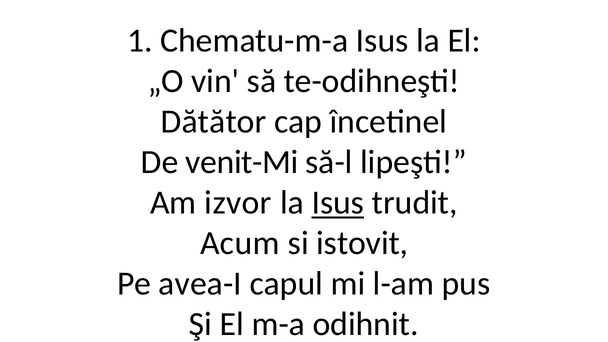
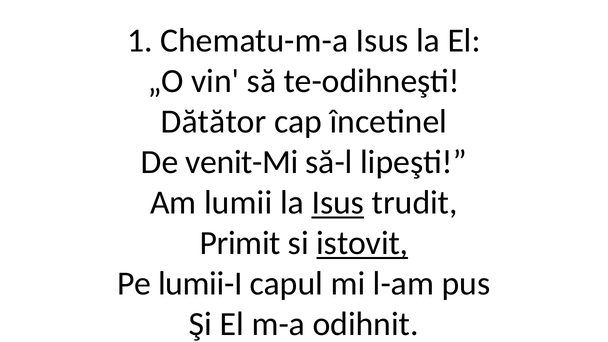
izvor: izvor -> lumii
Acum: Acum -> Primit
istovit underline: none -> present
avea-I: avea-I -> lumii-I
